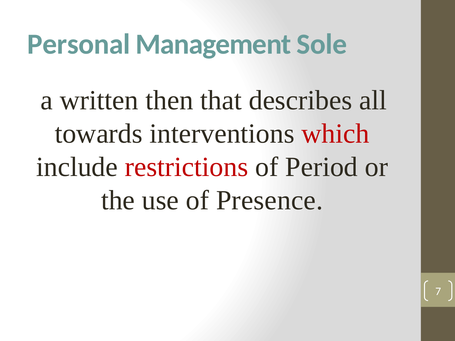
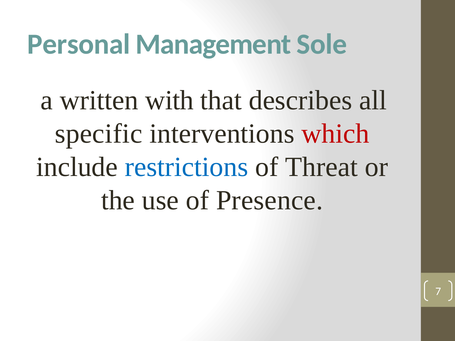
then: then -> with
towards: towards -> specific
restrictions colour: red -> blue
Period: Period -> Threat
